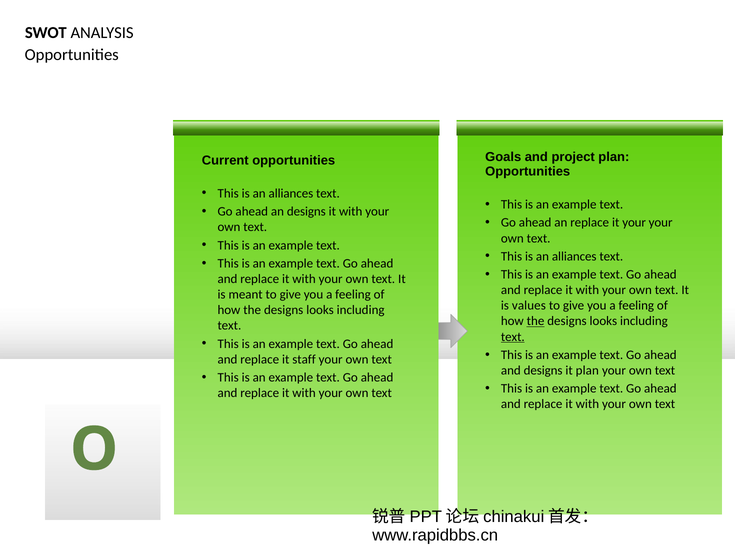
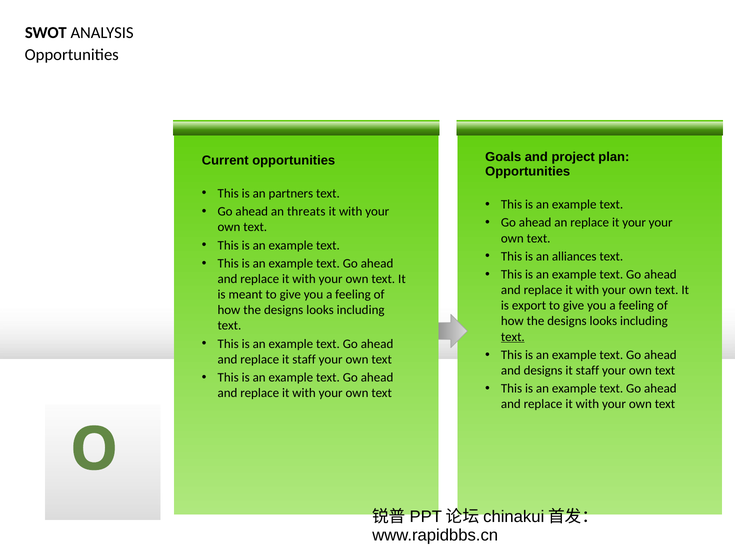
alliances at (291, 193): alliances -> partners
an designs: designs -> threats
values: values -> export
the at (536, 321) underline: present -> none
plan at (587, 371): plan -> staff
